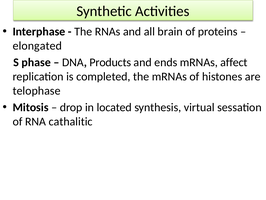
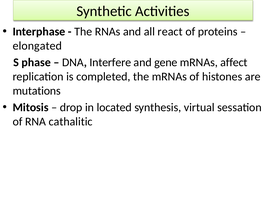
brain: brain -> react
Products: Products -> Interfere
ends: ends -> gene
telophase: telophase -> mutations
